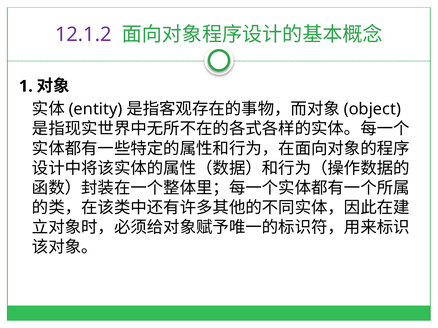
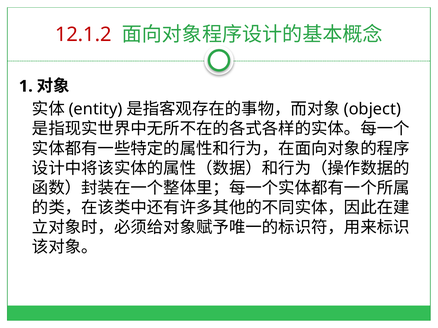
12.1.2 colour: purple -> red
